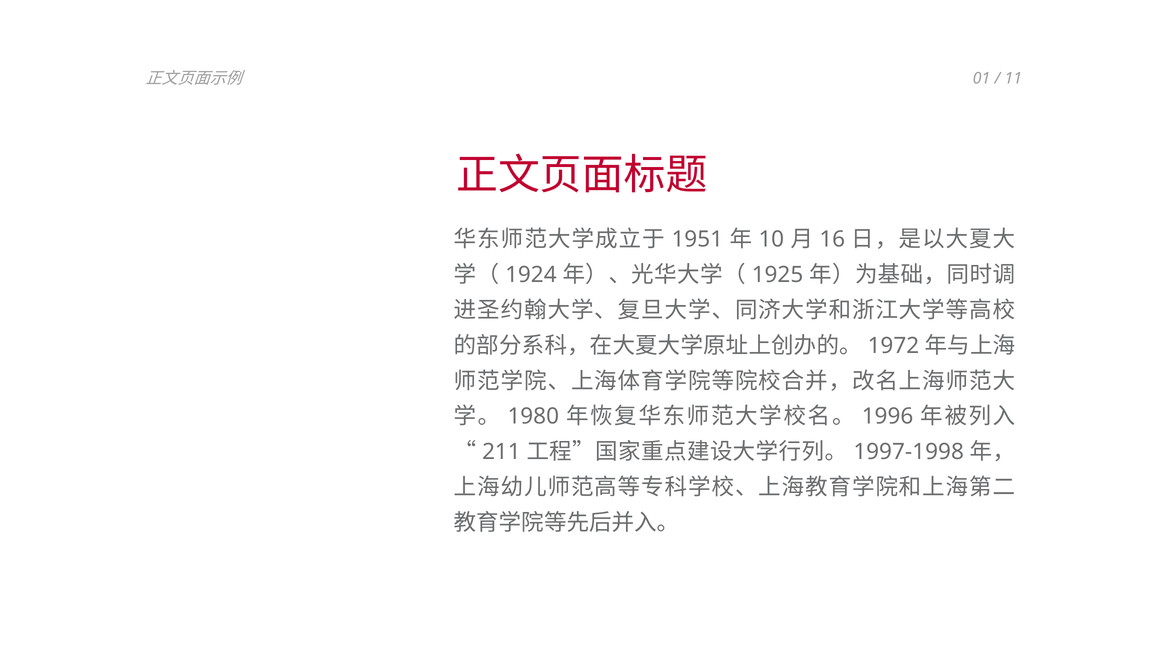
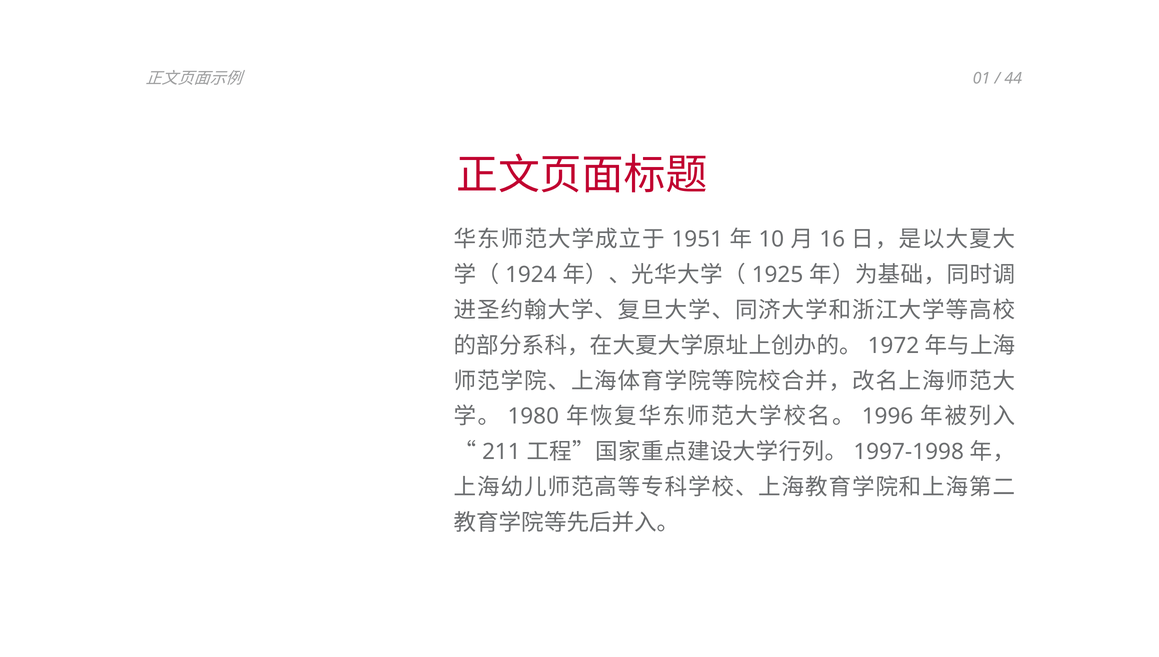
11: 11 -> 44
